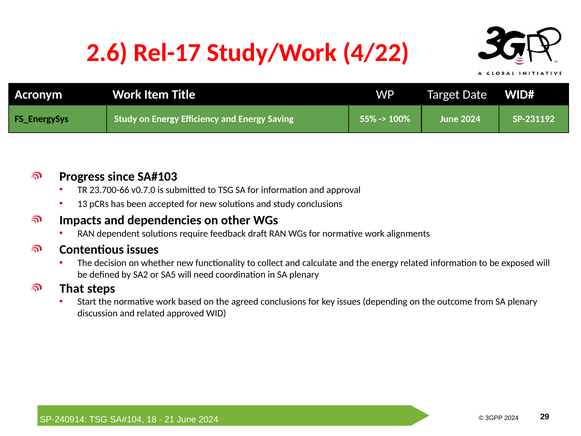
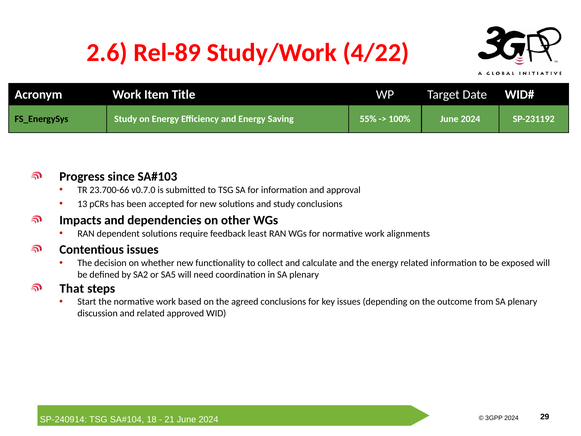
Rel-17: Rel-17 -> Rel-89
draft: draft -> least
